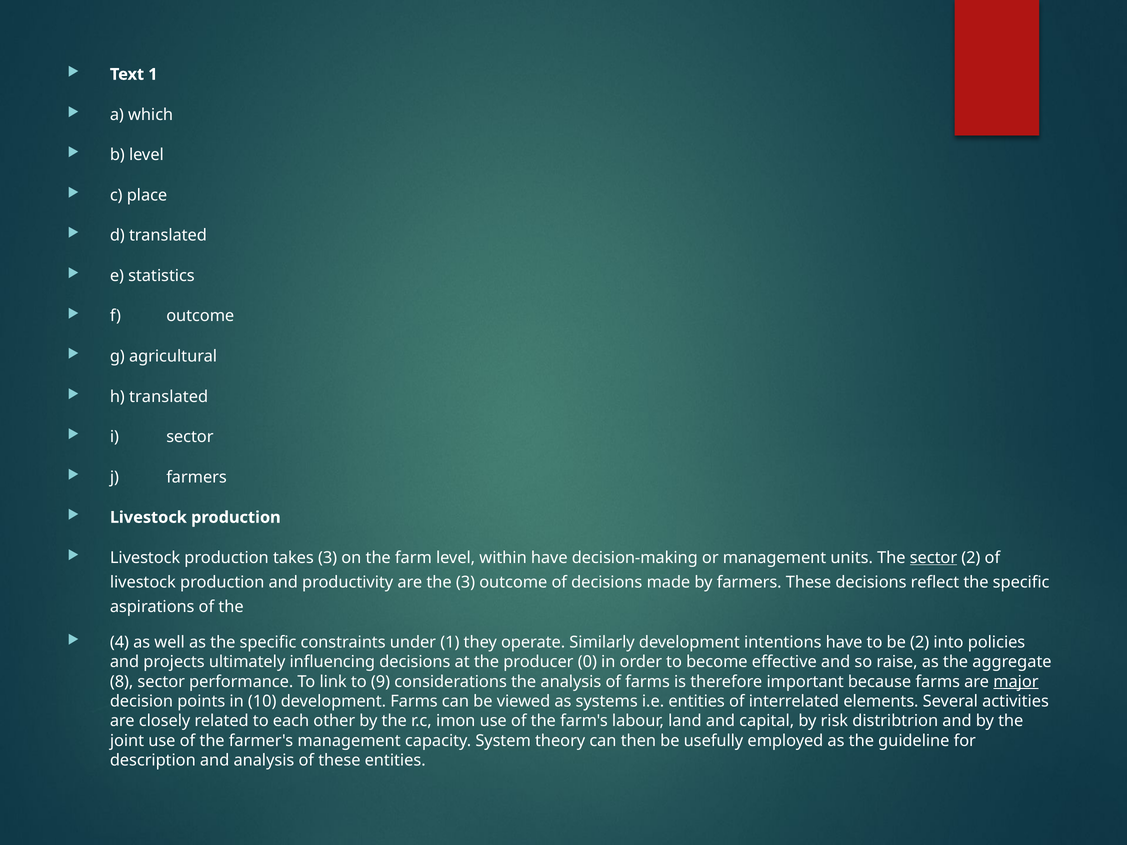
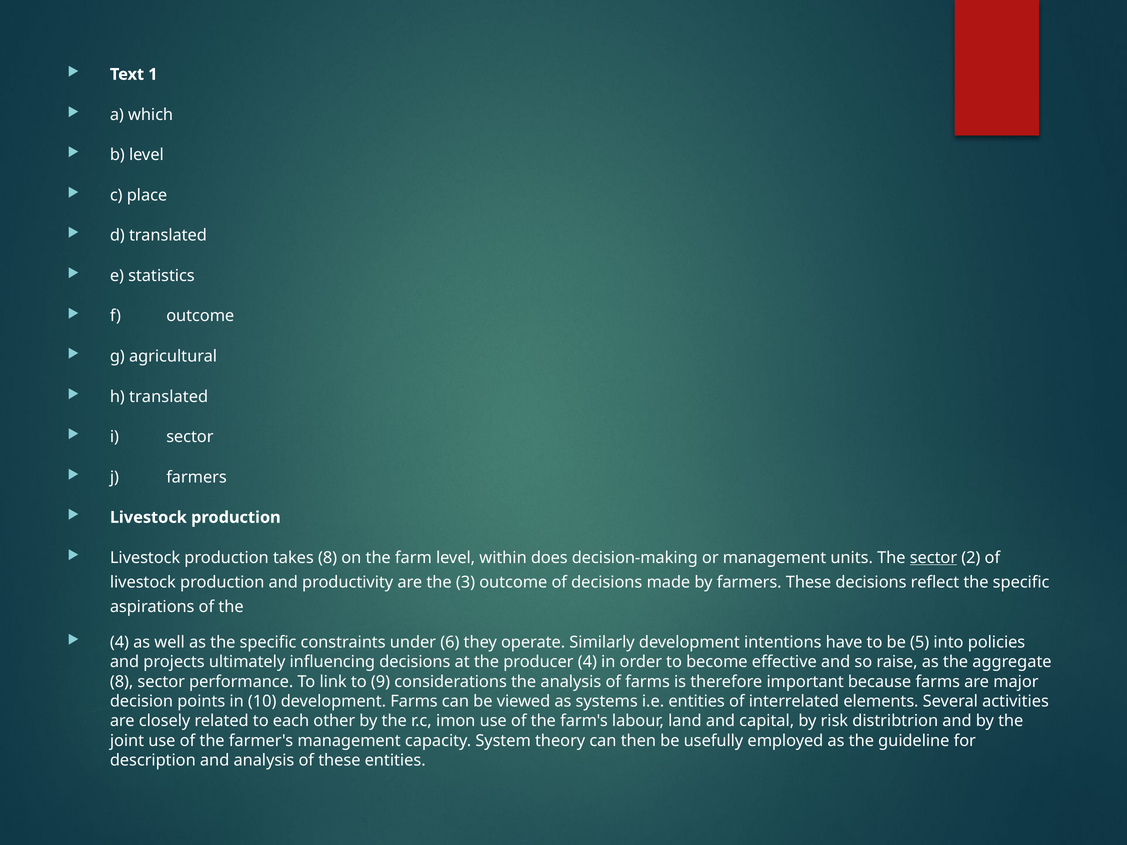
takes 3: 3 -> 8
within have: have -> does
under 1: 1 -> 6
be 2: 2 -> 5
producer 0: 0 -> 4
major underline: present -> none
